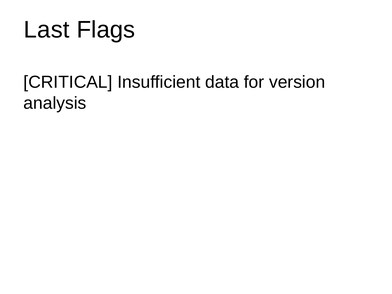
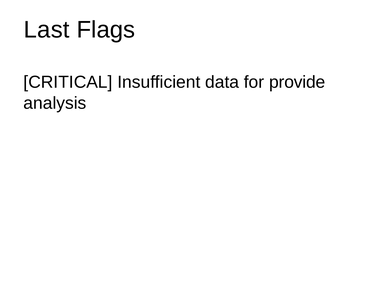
version: version -> provide
